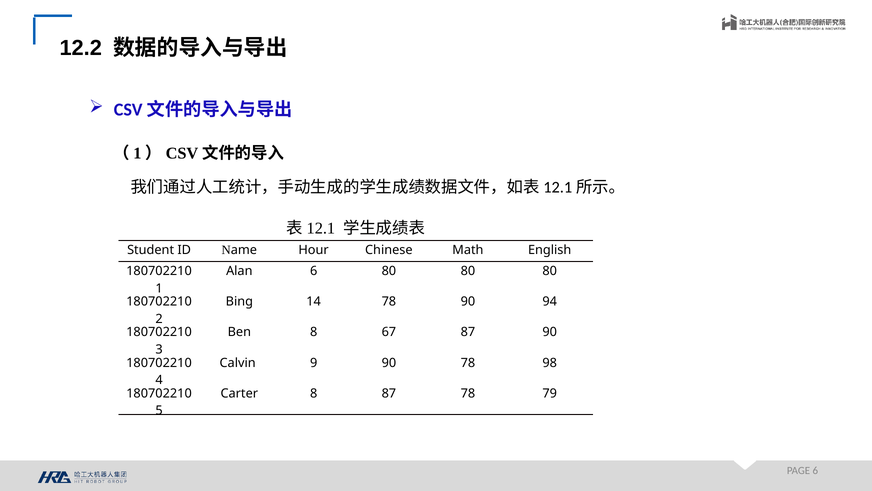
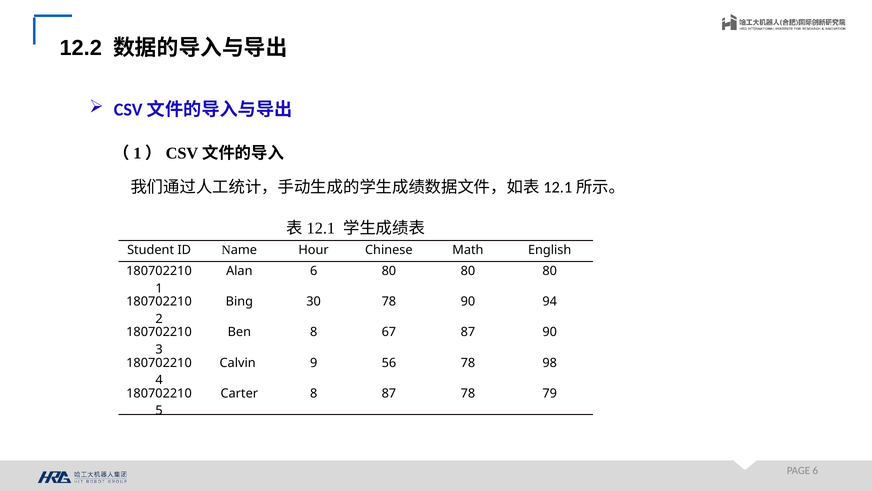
14: 14 -> 30
9 90: 90 -> 56
